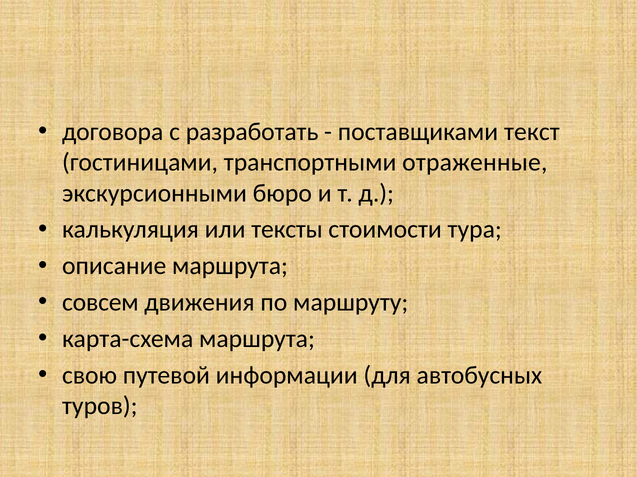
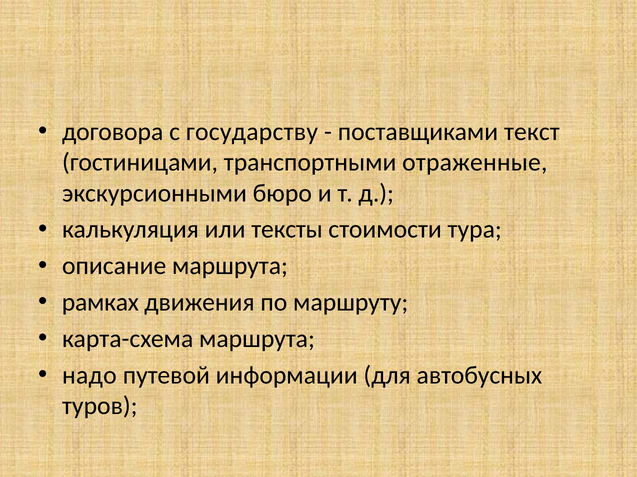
разработать: разработать -> государству
совсем: совсем -> рамках
свою: свою -> надо
